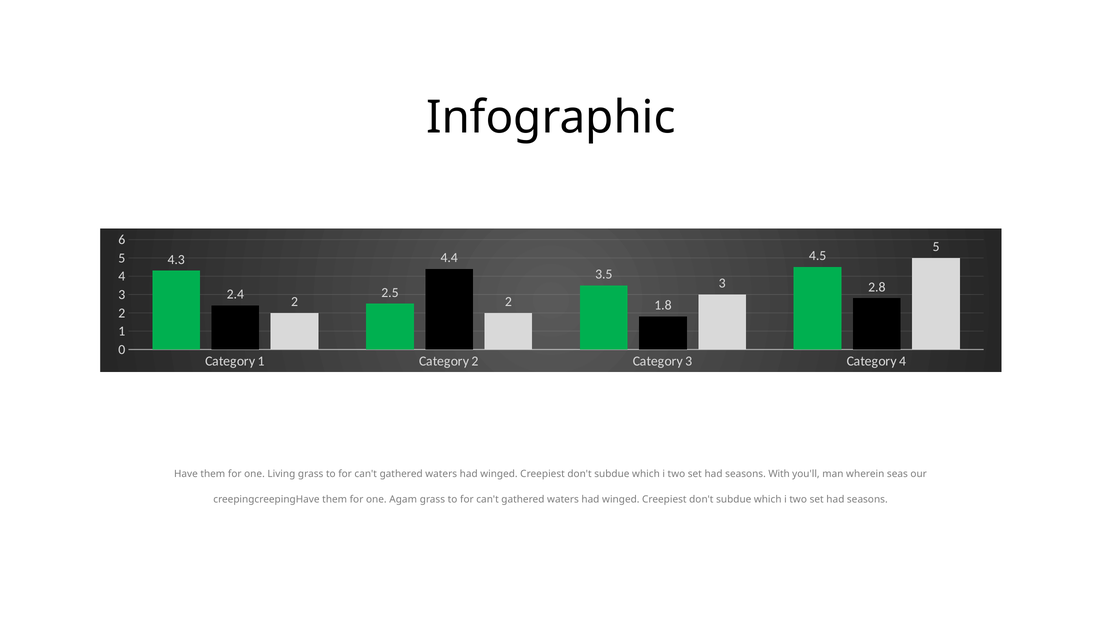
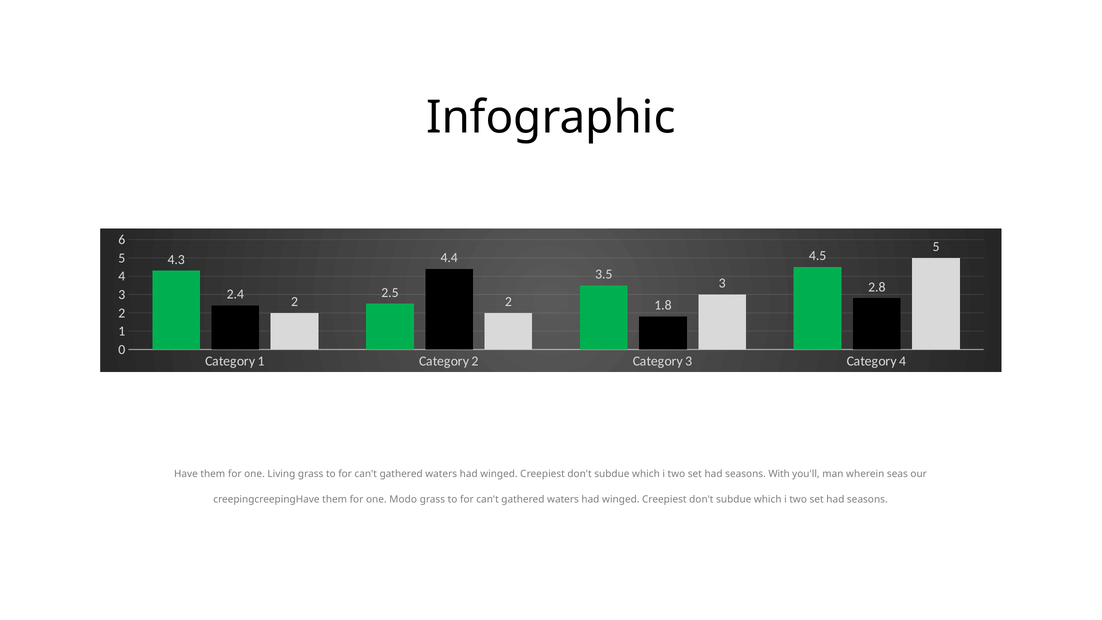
Agam: Agam -> Modo
